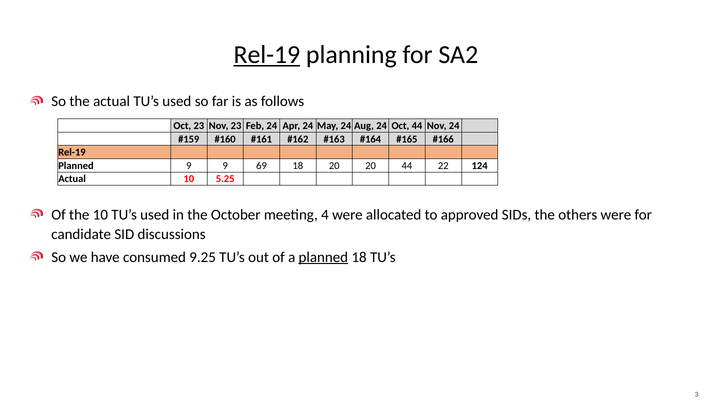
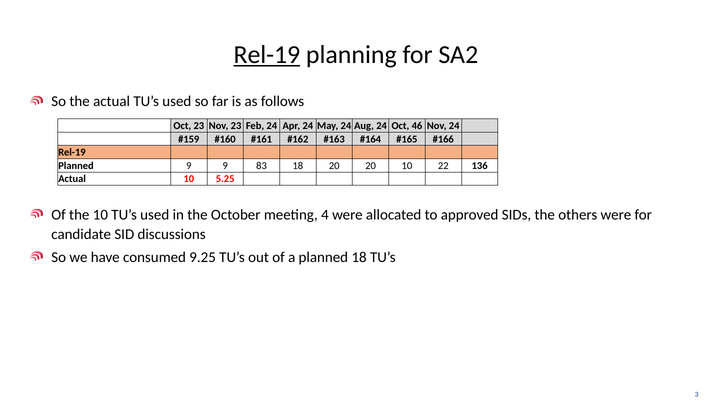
Oct 44: 44 -> 46
69: 69 -> 83
20 44: 44 -> 10
124: 124 -> 136
planned at (323, 257) underline: present -> none
